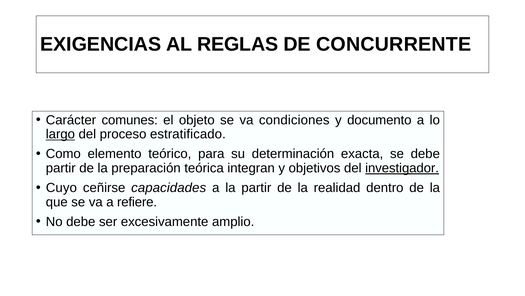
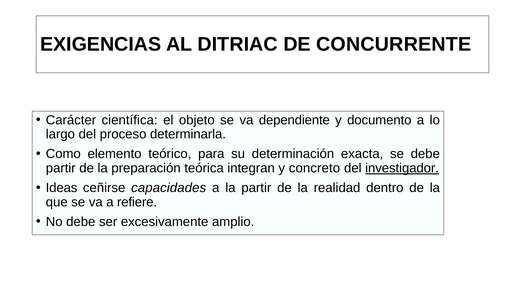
REGLAS: REGLAS -> DITRIAC
comunes: comunes -> científica
condiciones: condiciones -> dependiente
largo underline: present -> none
estratificado: estratificado -> determinarla
objetivos: objetivos -> concreto
Cuyo: Cuyo -> Ideas
